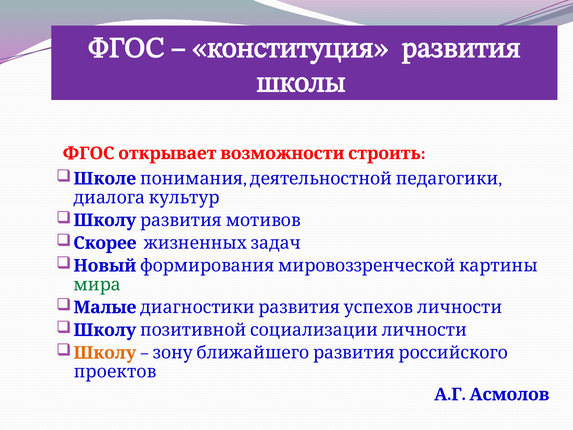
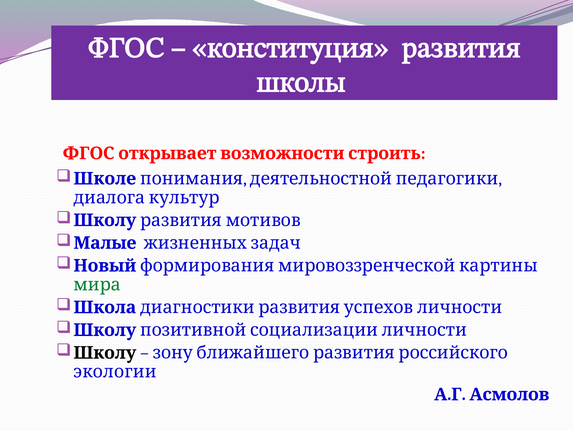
Скорее: Скорее -> Малые
Малые: Малые -> Школа
Школу at (105, 353) colour: orange -> black
проектов: проектов -> экологии
